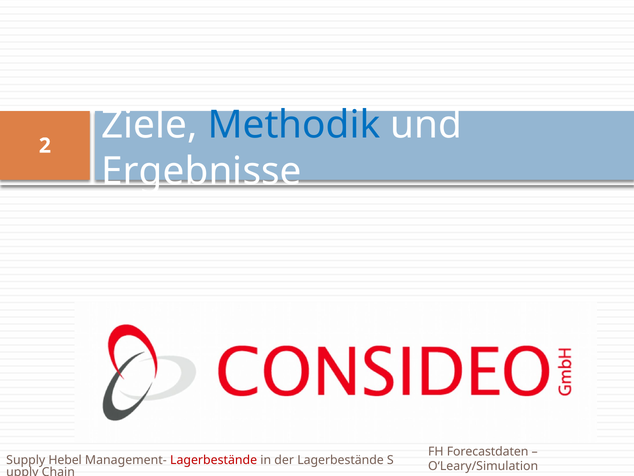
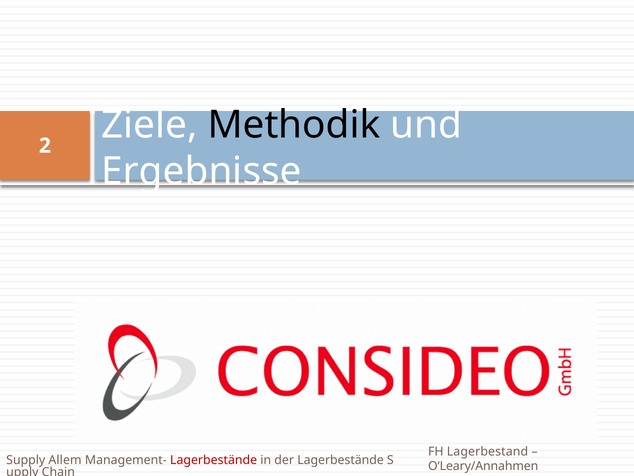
Methodik colour: blue -> black
Forecastdaten: Forecastdaten -> Lagerbestand
Hebel: Hebel -> Allem
O‘Leary/Simulation: O‘Leary/Simulation -> O‘Leary/Annahmen
